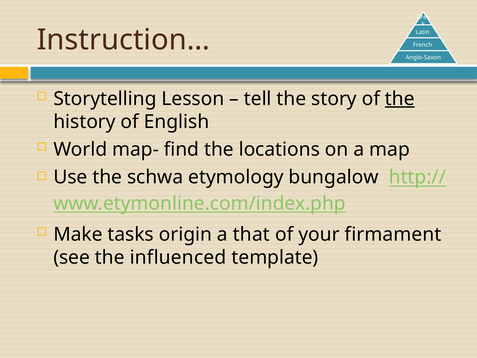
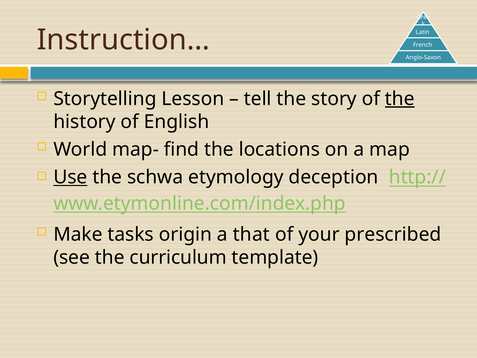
Use underline: none -> present
bungalow: bungalow -> deception
firmament: firmament -> prescribed
influenced: influenced -> curriculum
